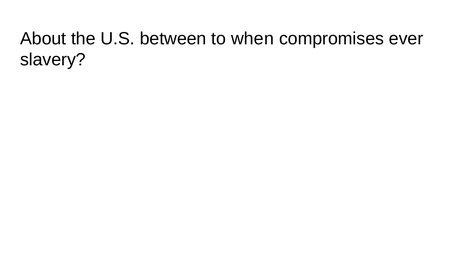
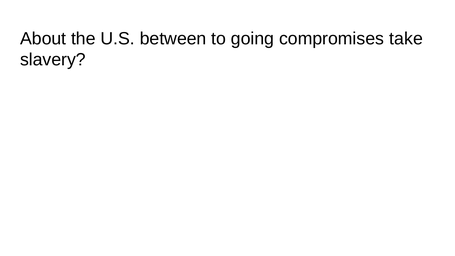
when: when -> going
ever: ever -> take
